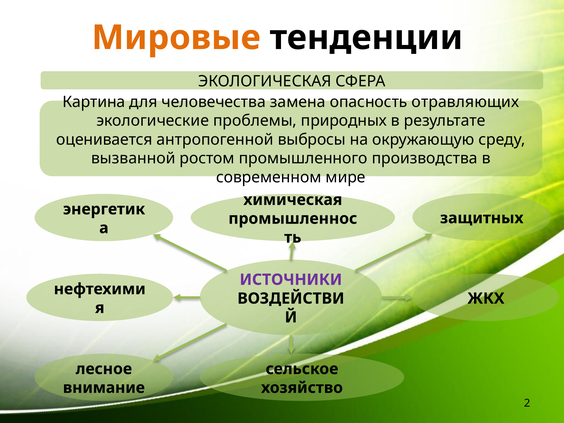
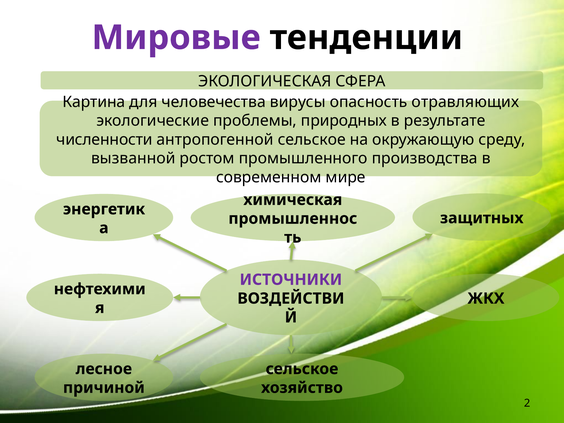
Мировые colour: orange -> purple
замена: замена -> вирусы
оценивается: оценивается -> численности
антропогенной выбросы: выбросы -> сельское
внимание: внимание -> причиной
